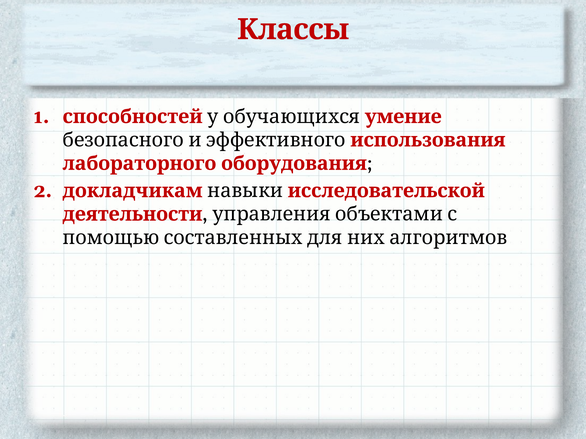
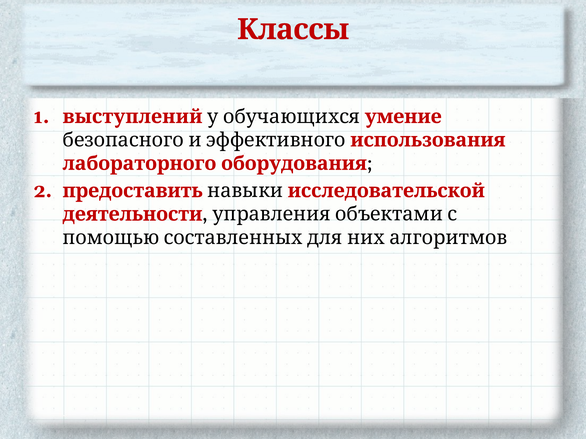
способностей: способностей -> выступлений
докладчикам: докладчикам -> предоставить
